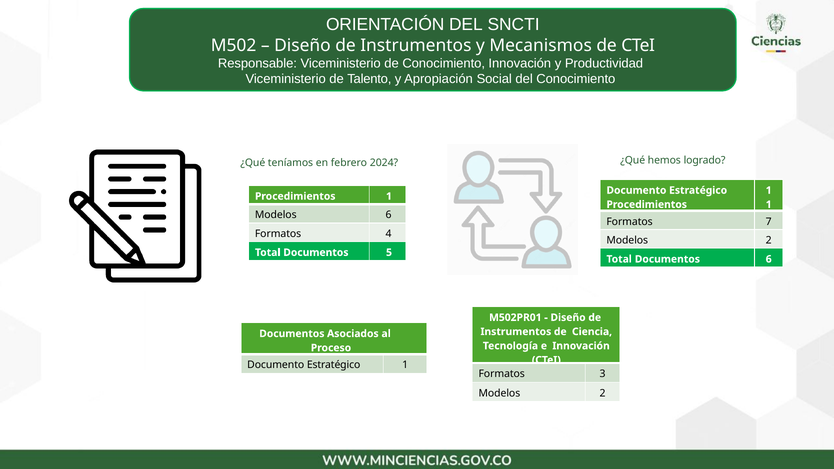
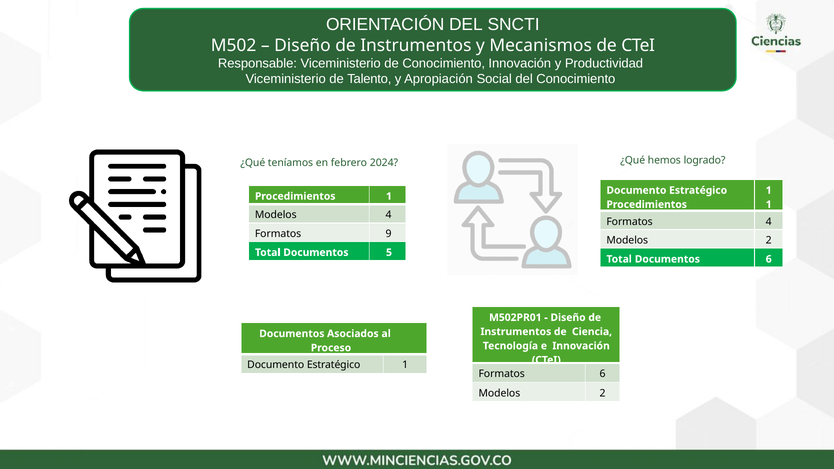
Modelos 6: 6 -> 4
Formatos 7: 7 -> 4
4: 4 -> 9
Formatos 3: 3 -> 6
